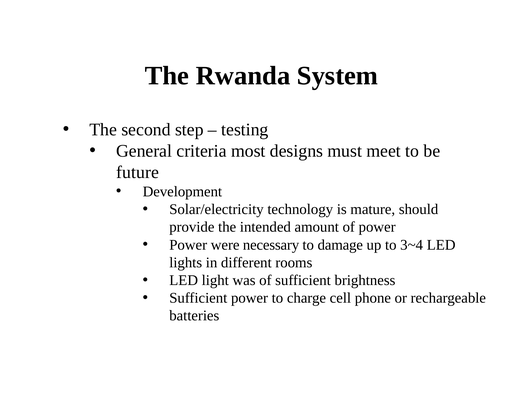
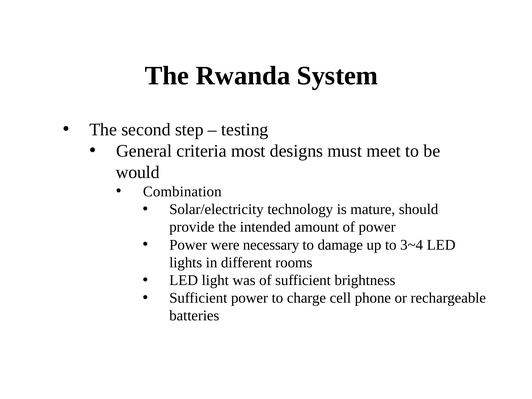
future: future -> would
Development: Development -> Combination
